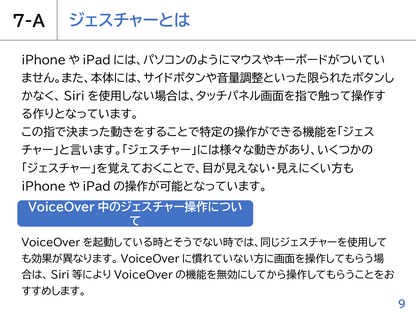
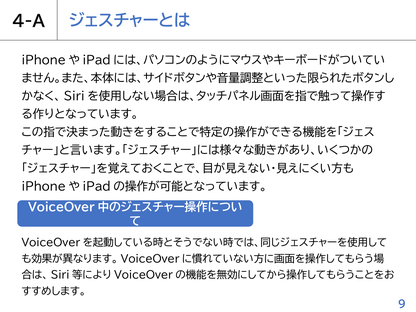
7-A: 7-A -> 4-A
